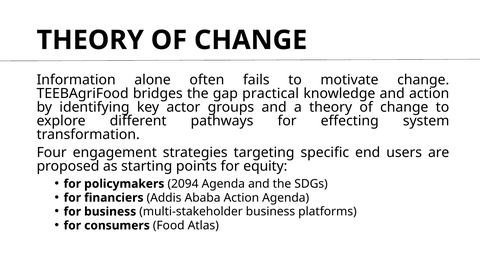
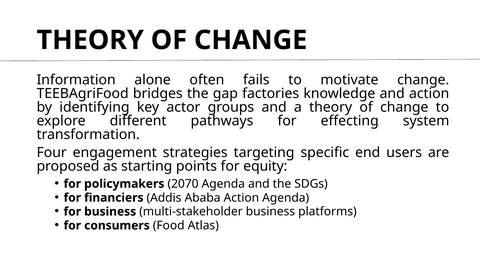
practical: practical -> factories
2094: 2094 -> 2070
